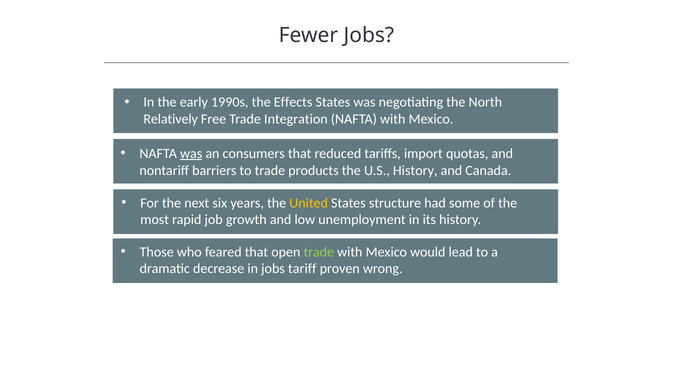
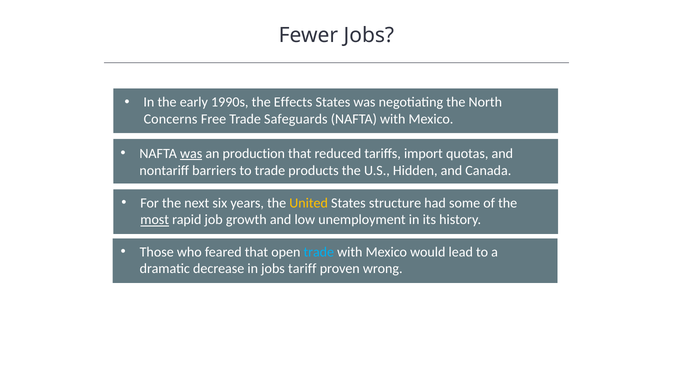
Relatively: Relatively -> Concerns
Integration: Integration -> Safeguards
consumers: consumers -> production
U.S History: History -> Hidden
most underline: none -> present
trade at (319, 252) colour: light green -> light blue
